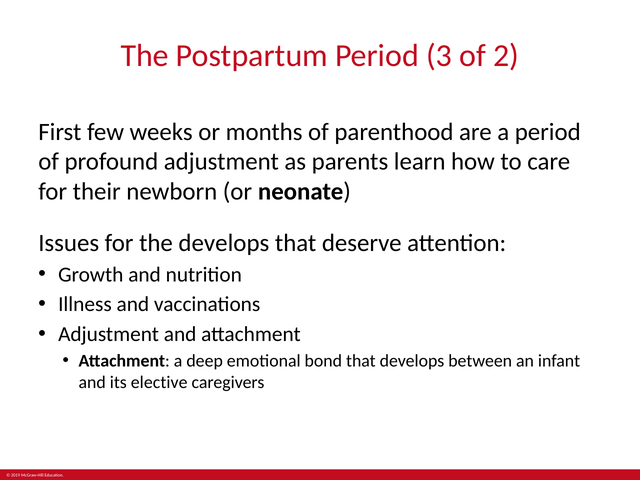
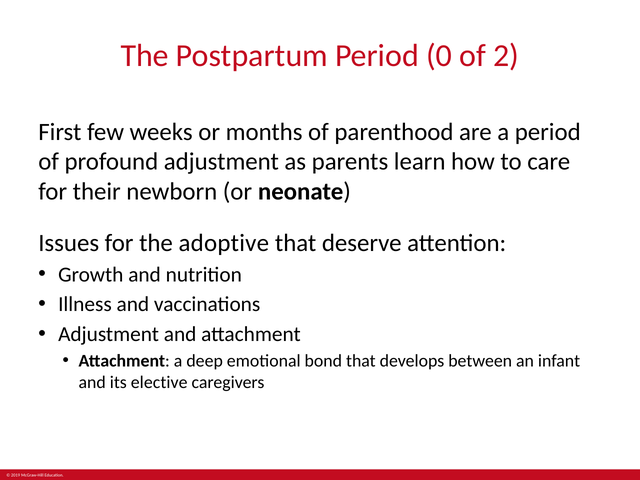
3: 3 -> 0
the develops: develops -> adoptive
